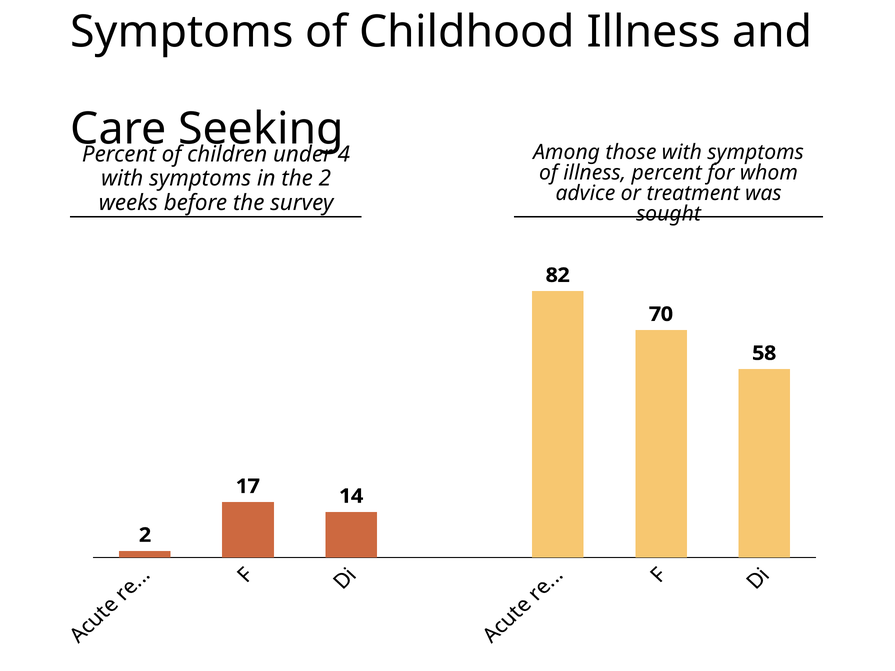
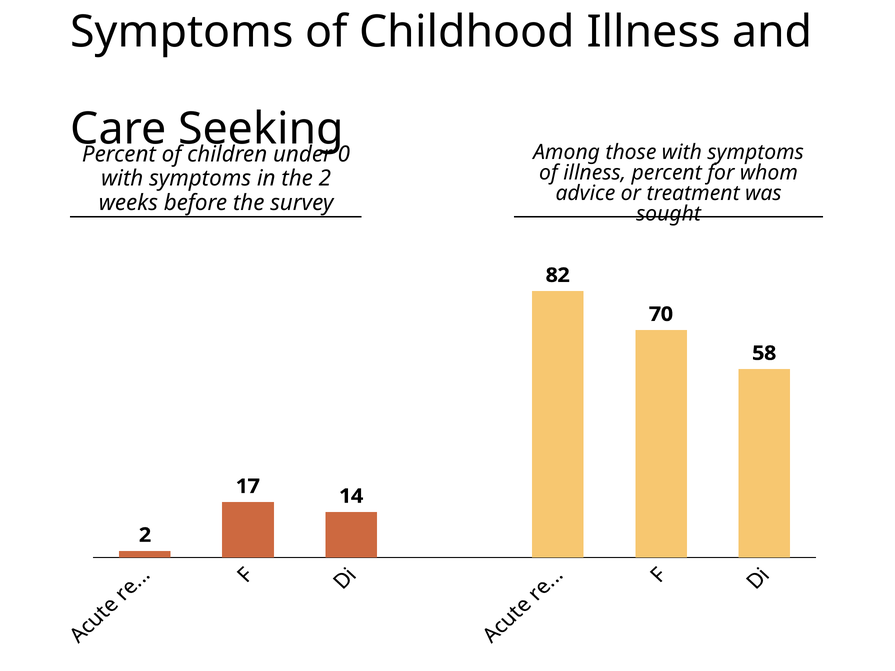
4: 4 -> 0
